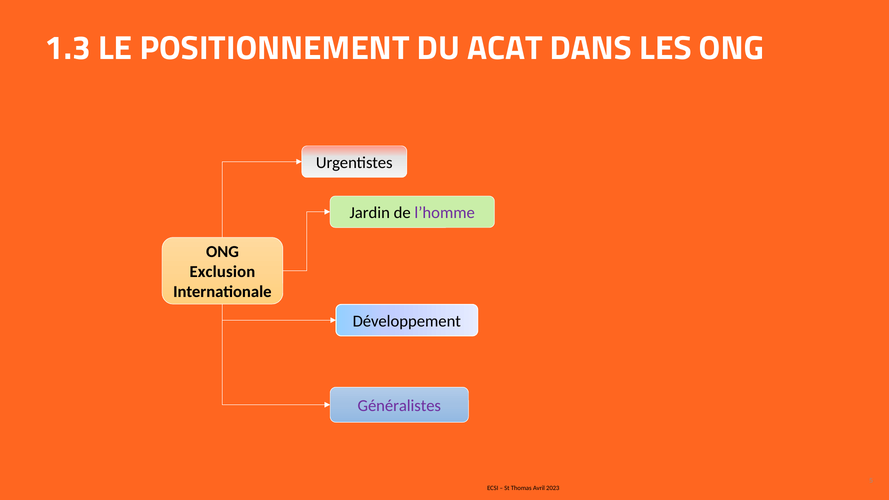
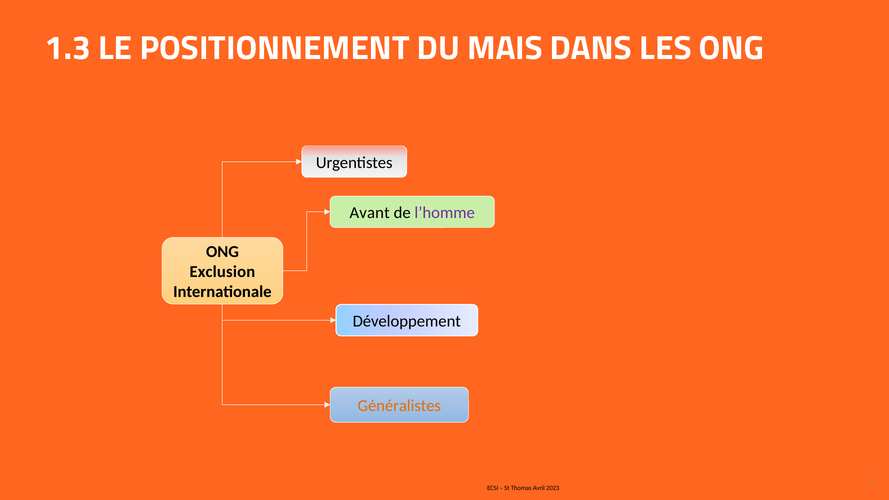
ACAT: ACAT -> MAIS
Jardin: Jardin -> Avant
Généralistes colour: purple -> orange
